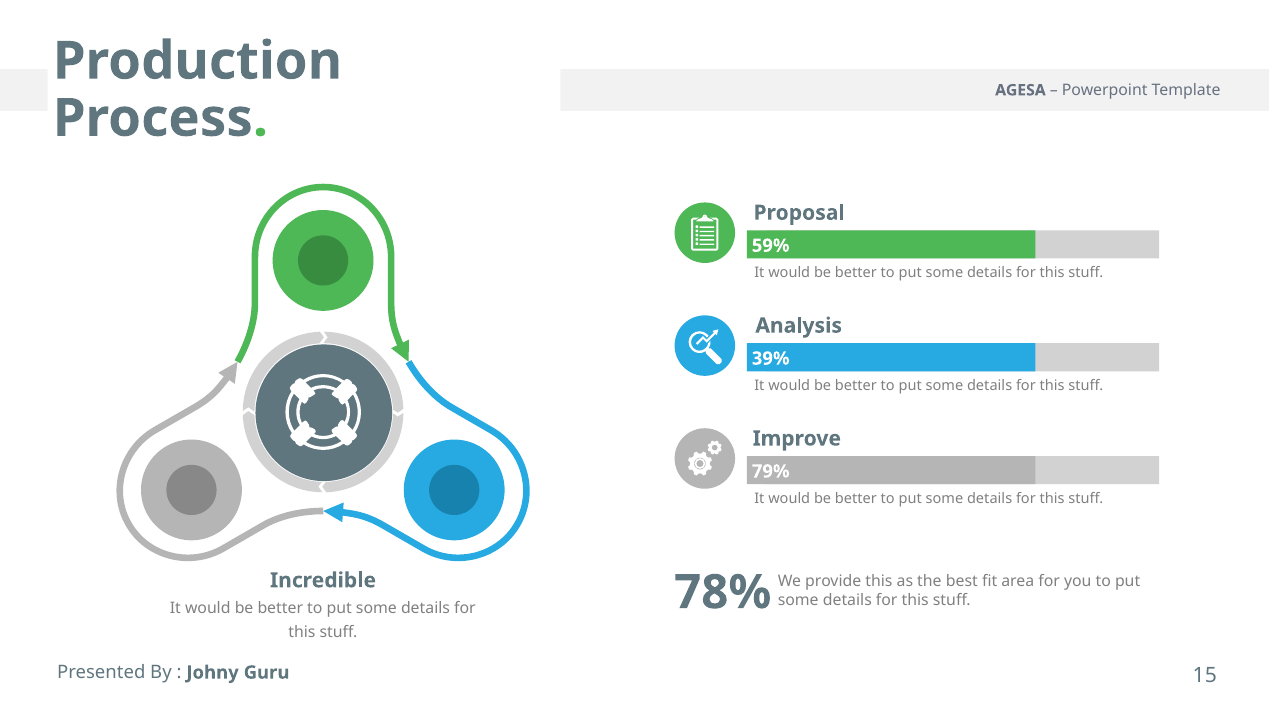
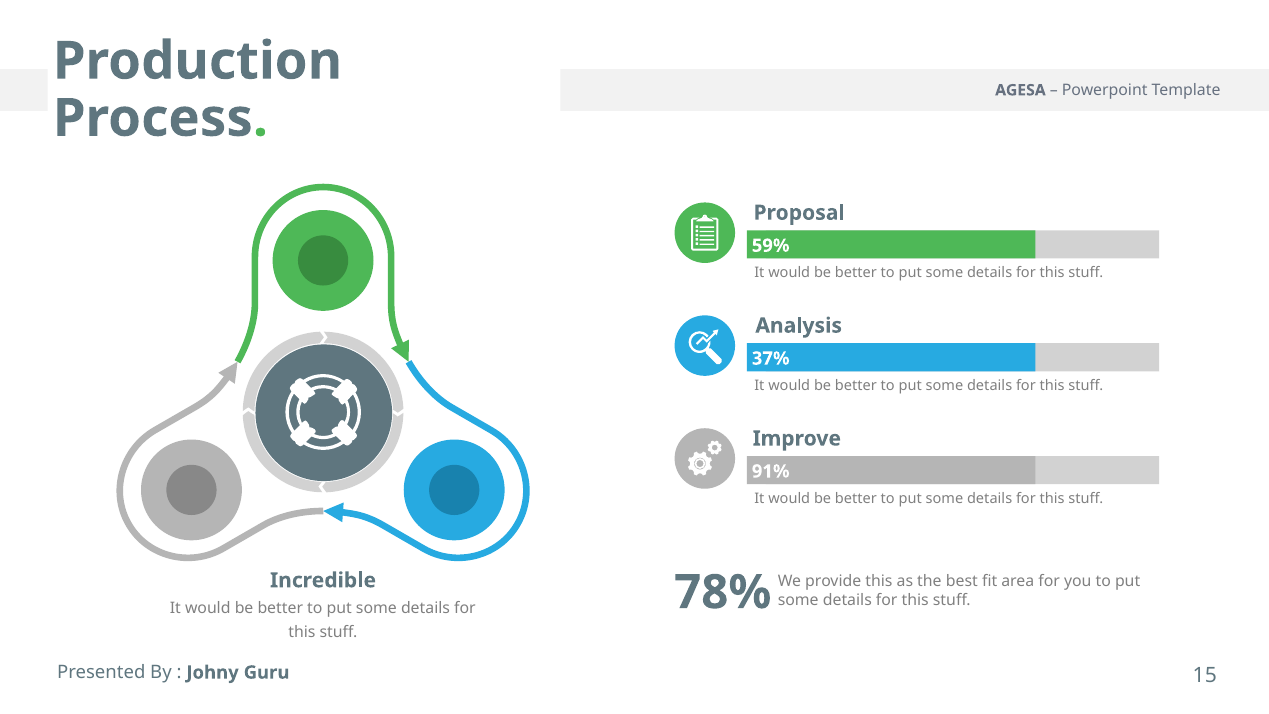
39%: 39% -> 37%
79%: 79% -> 91%
